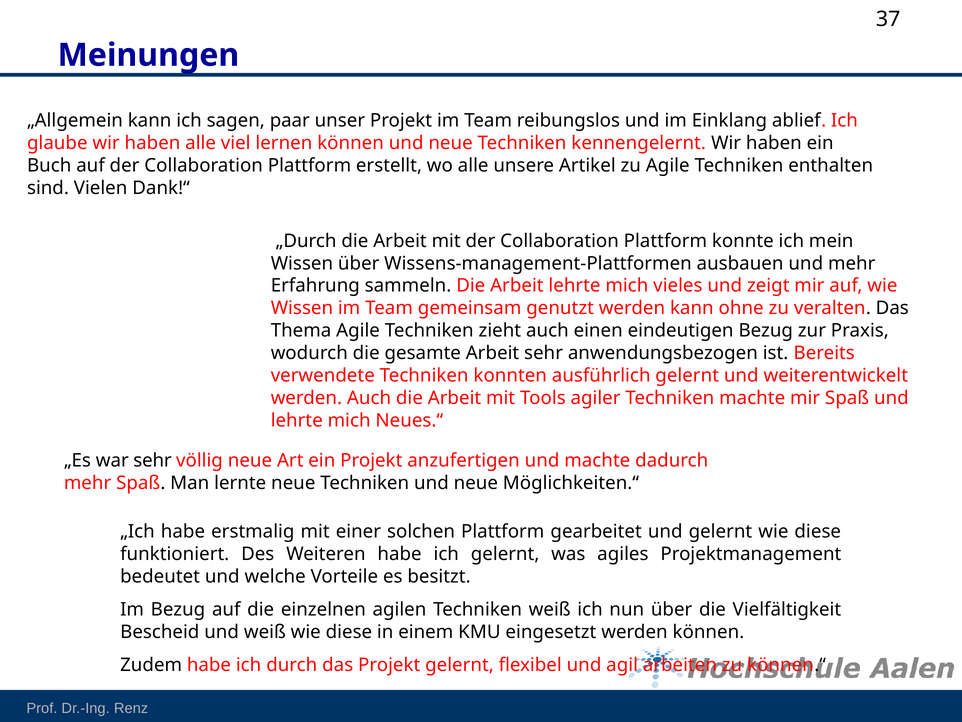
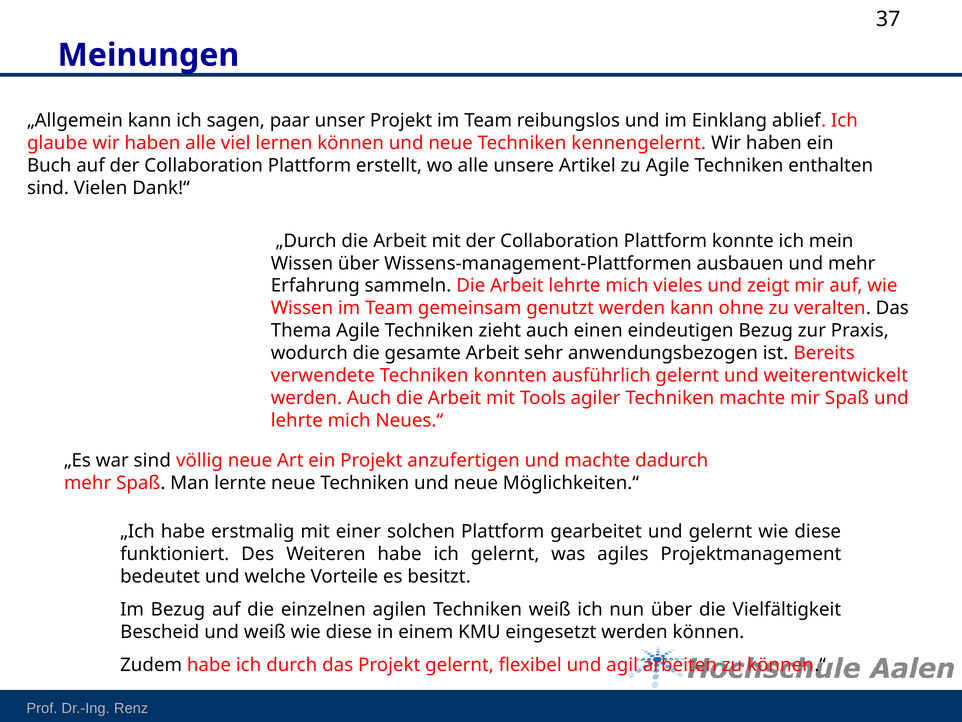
war sehr: sehr -> sind
